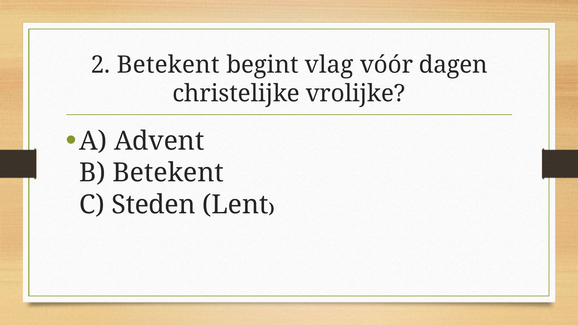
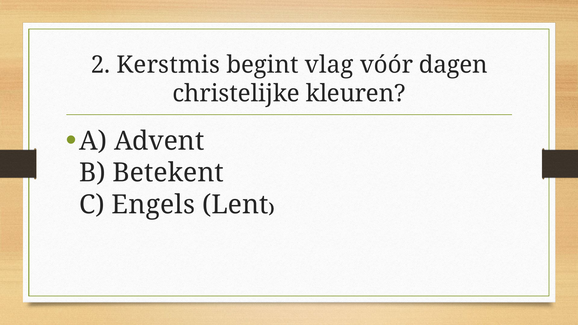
2 Betekent: Betekent -> Kerstmis
vrolijke: vrolijke -> kleuren
Steden: Steden -> Engels
